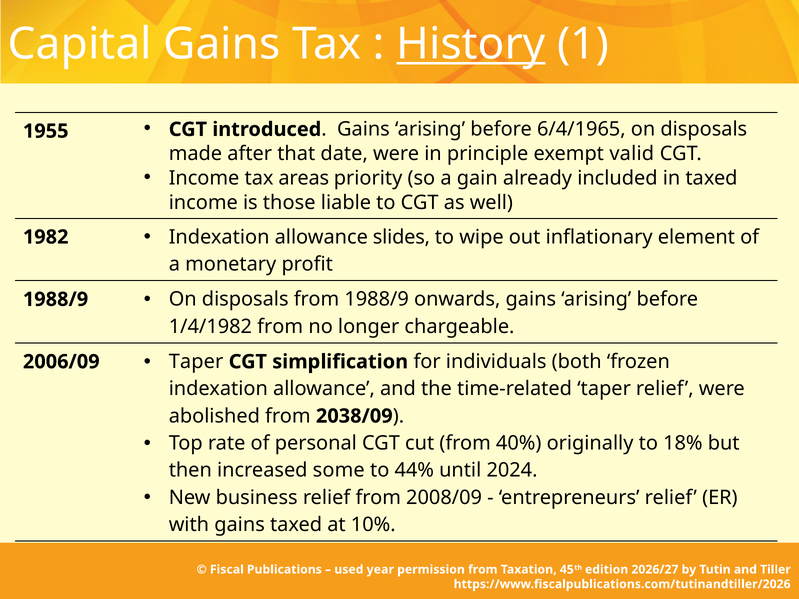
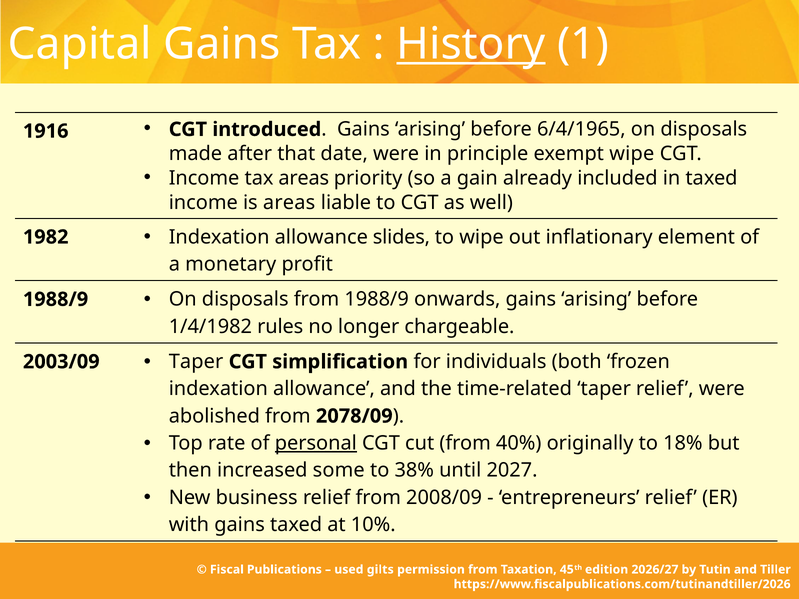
1955: 1955 -> 1916
exempt valid: valid -> wipe
is those: those -> areas
1/4/1982 from: from -> rules
2006/09: 2006/09 -> 2003/09
2038/09: 2038/09 -> 2078/09
personal underline: none -> present
44%: 44% -> 38%
2024: 2024 -> 2027
year: year -> gilts
